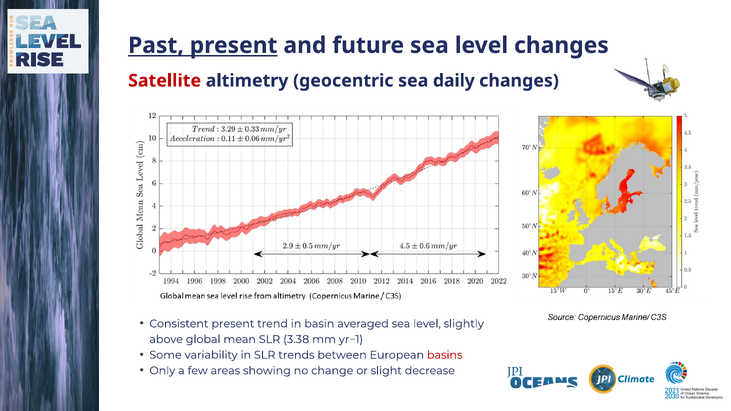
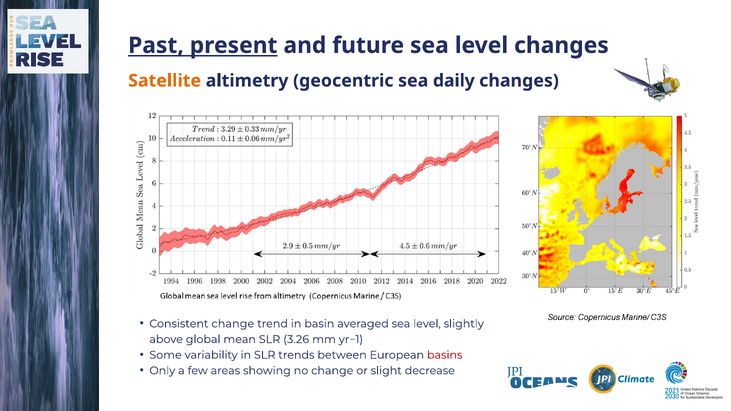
Satellite colour: red -> orange
Consistent present: present -> change
3.38: 3.38 -> 3.26
